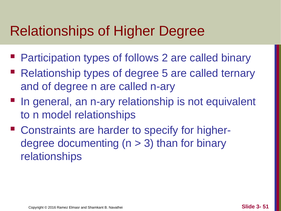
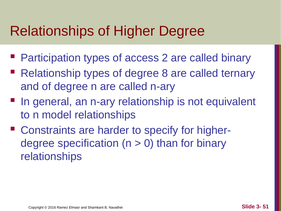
follows: follows -> access
5: 5 -> 8
documenting: documenting -> specification
3: 3 -> 0
